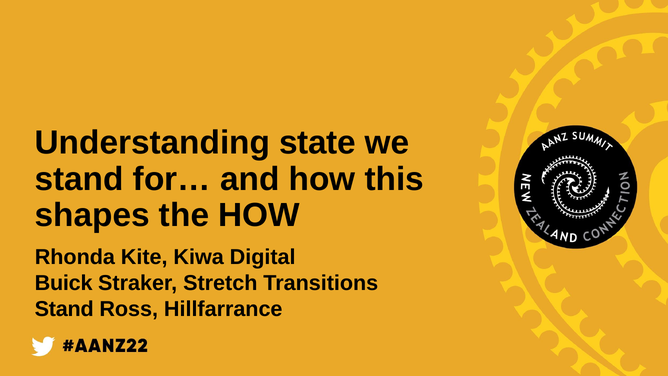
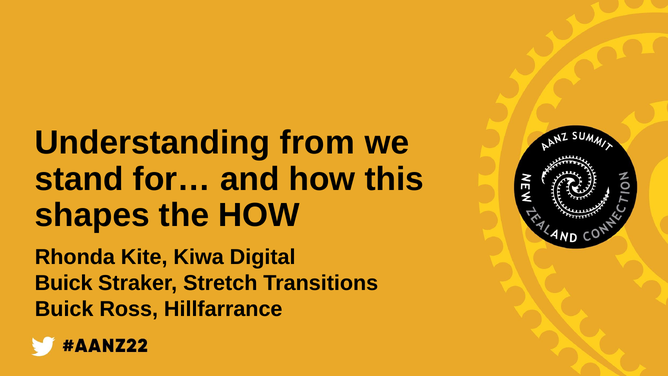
state: state -> from
Stand at (64, 309): Stand -> Buick
